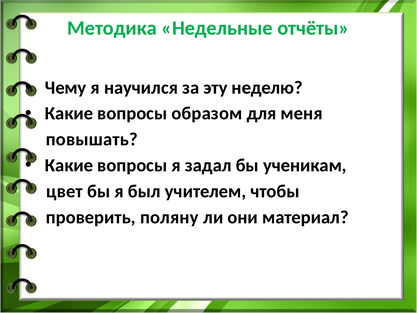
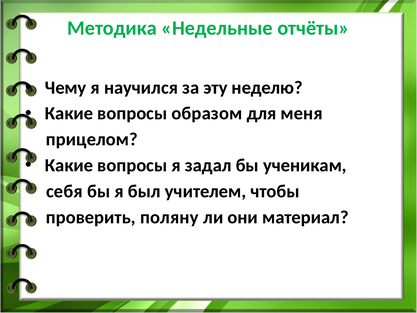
повышать: повышать -> прицелом
цвет: цвет -> себя
